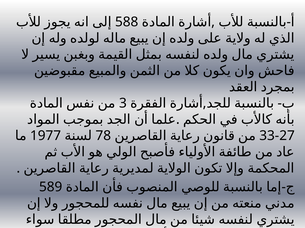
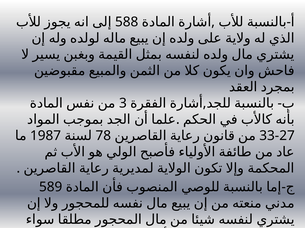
1977: 1977 -> 1987
